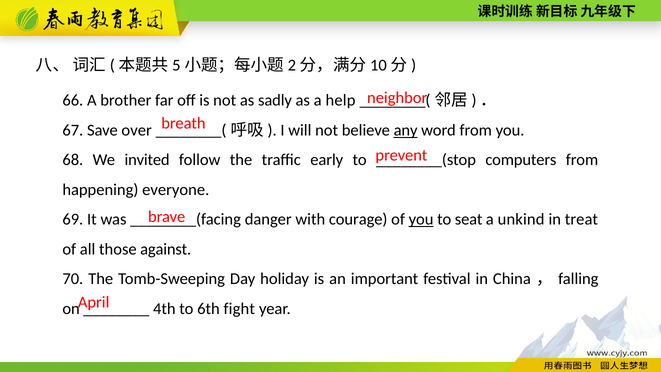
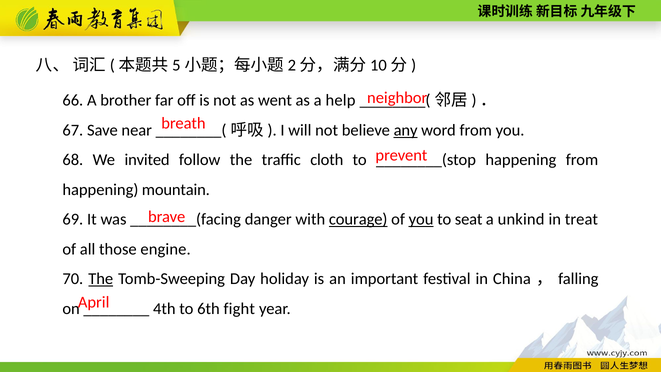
sadly: sadly -> went
over: over -> near
early: early -> cloth
computers at (521, 160): computers -> happening
everyone: everyone -> mountain
courage underline: none -> present
against: against -> engine
The at (101, 279) underline: none -> present
